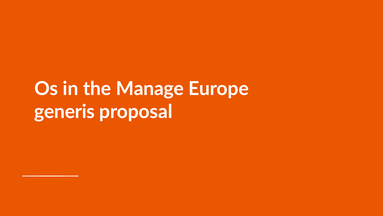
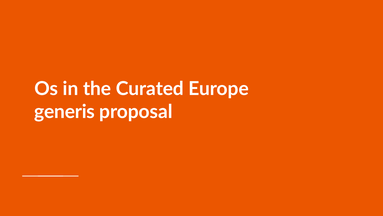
Manage: Manage -> Curated
